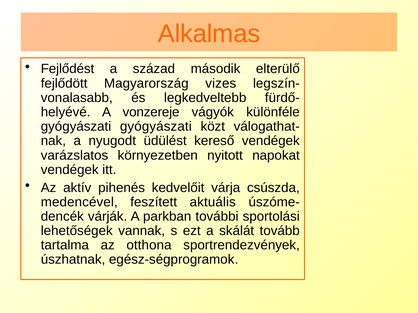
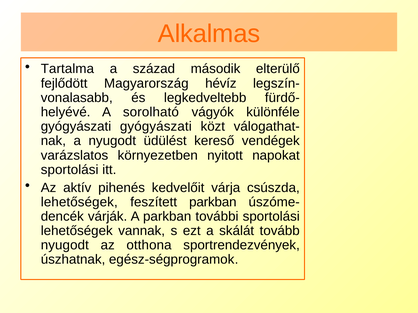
Fejlődést: Fejlődést -> Tartalma
vizes: vizes -> hévíz
vonzereje: vonzereje -> sorolható
vendégek at (70, 170): vendégek -> sportolási
medencével at (79, 202): medencével -> lehetőségek
feszített aktuális: aktuális -> parkban
tartalma at (65, 246): tartalma -> nyugodt
